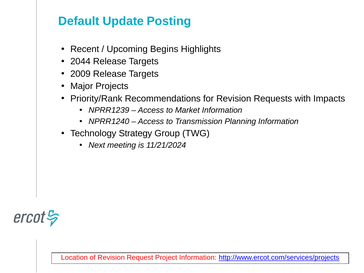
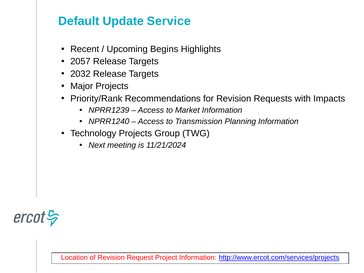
Posting: Posting -> Service
2044: 2044 -> 2057
2009: 2009 -> 2032
Technology Strategy: Strategy -> Projects
